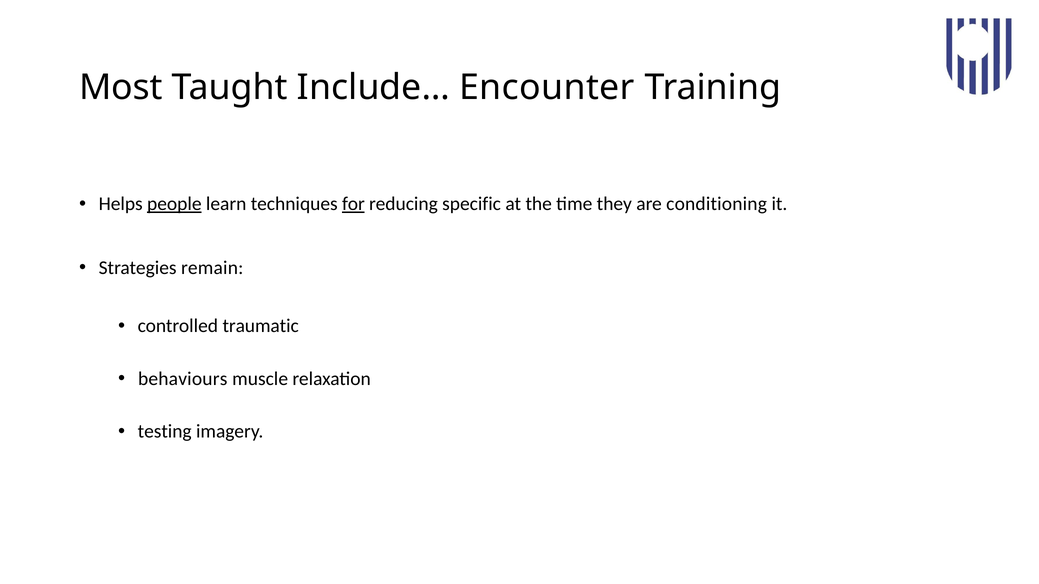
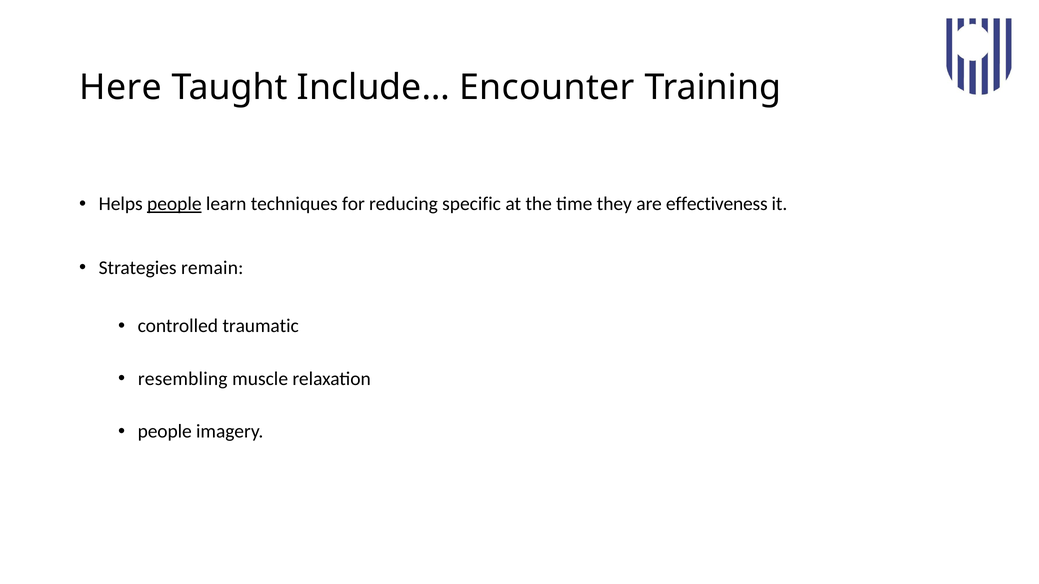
Most: Most -> Here
for underline: present -> none
conditioning: conditioning -> effectiveness
behaviours: behaviours -> resembling
testing at (165, 432): testing -> people
